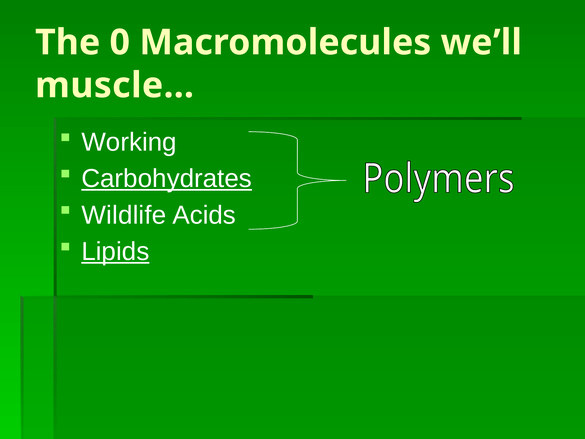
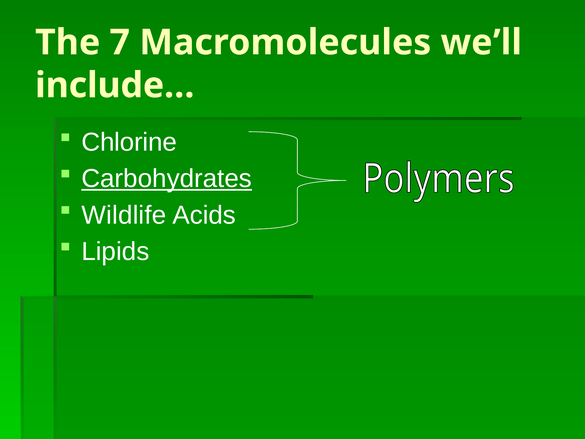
0: 0 -> 7
muscle…: muscle… -> include…
Working: Working -> Chlorine
Lipids underline: present -> none
